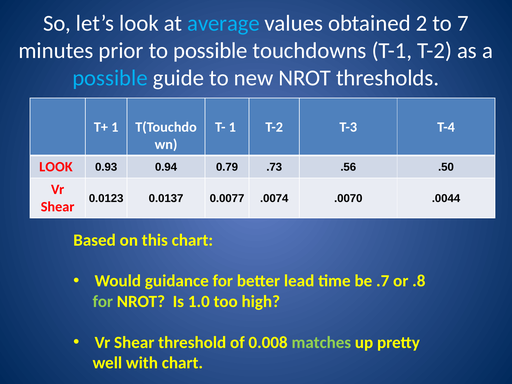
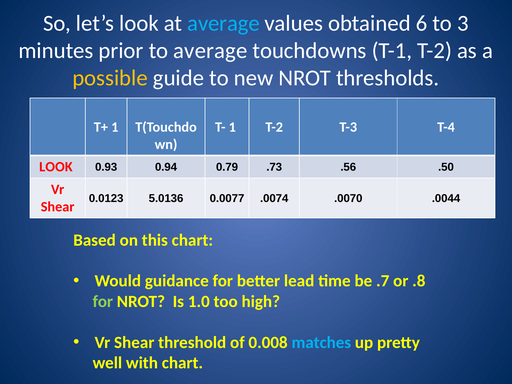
2: 2 -> 6
7: 7 -> 3
to possible: possible -> average
possible at (110, 78) colour: light blue -> yellow
0.0137: 0.0137 -> 5.0136
matches colour: light green -> light blue
